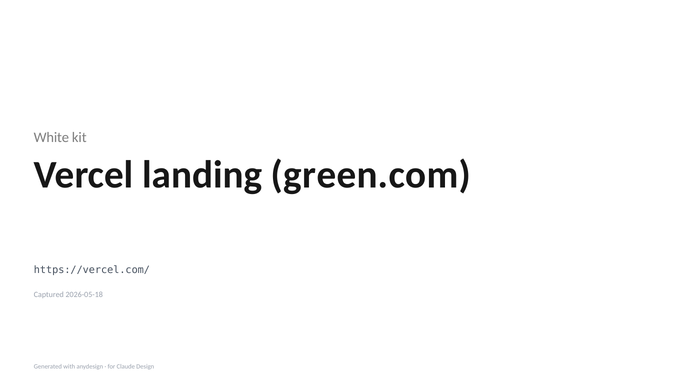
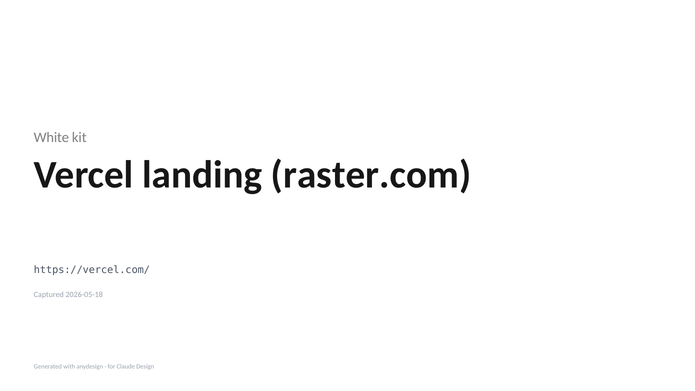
green.com: green.com -> raster.com
